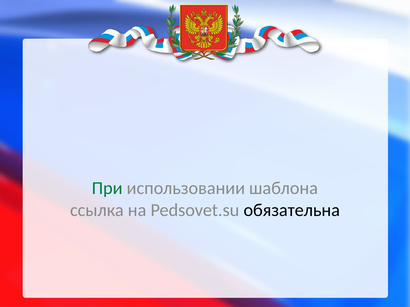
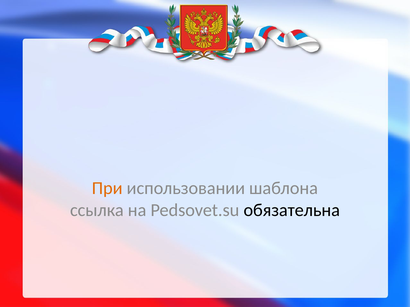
При colour: green -> orange
